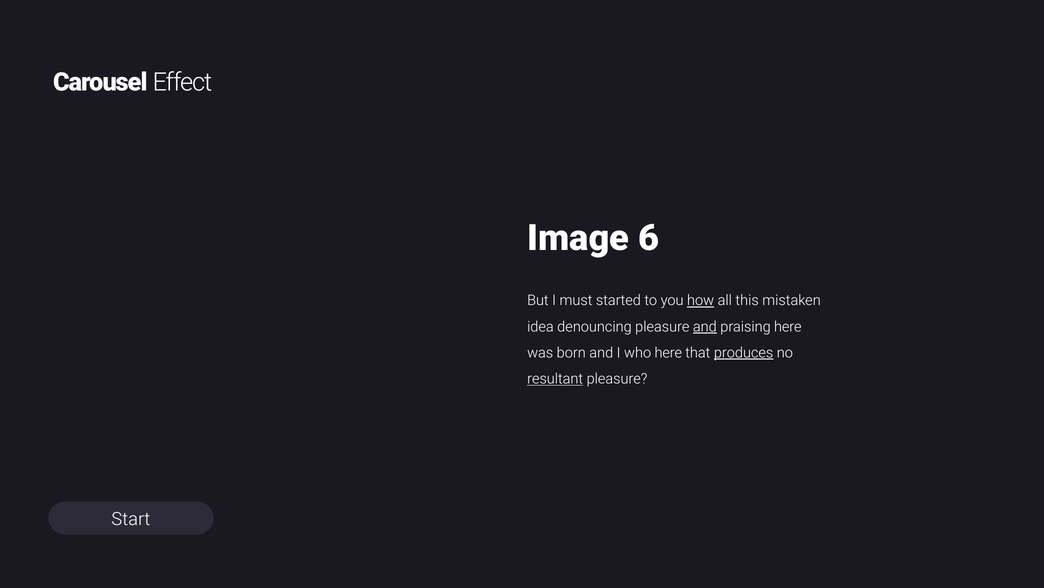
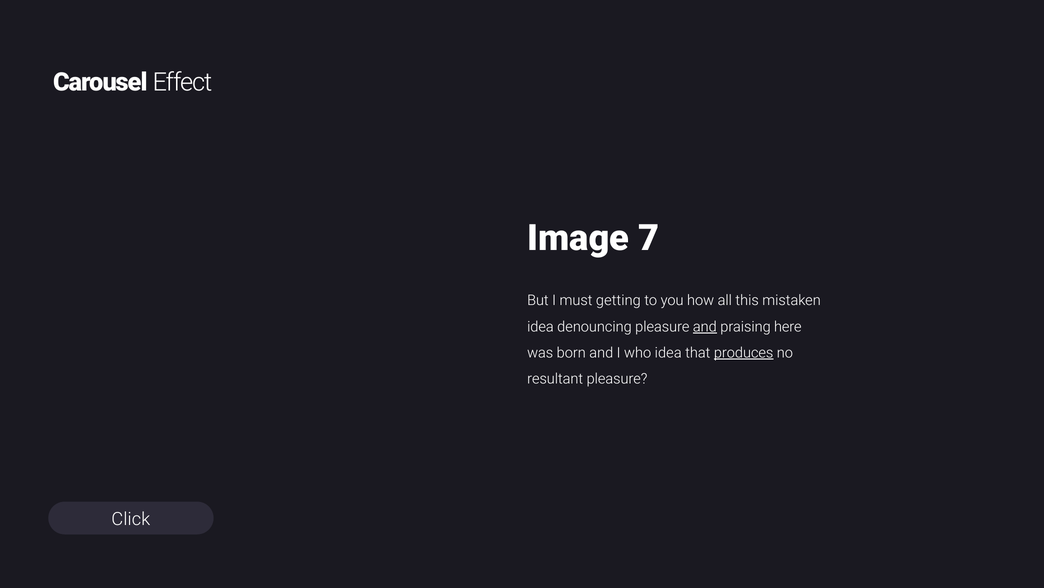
6: 6 -> 7
started: started -> getting
how underline: present -> none
who here: here -> idea
resultant underline: present -> none
Start: Start -> Click
